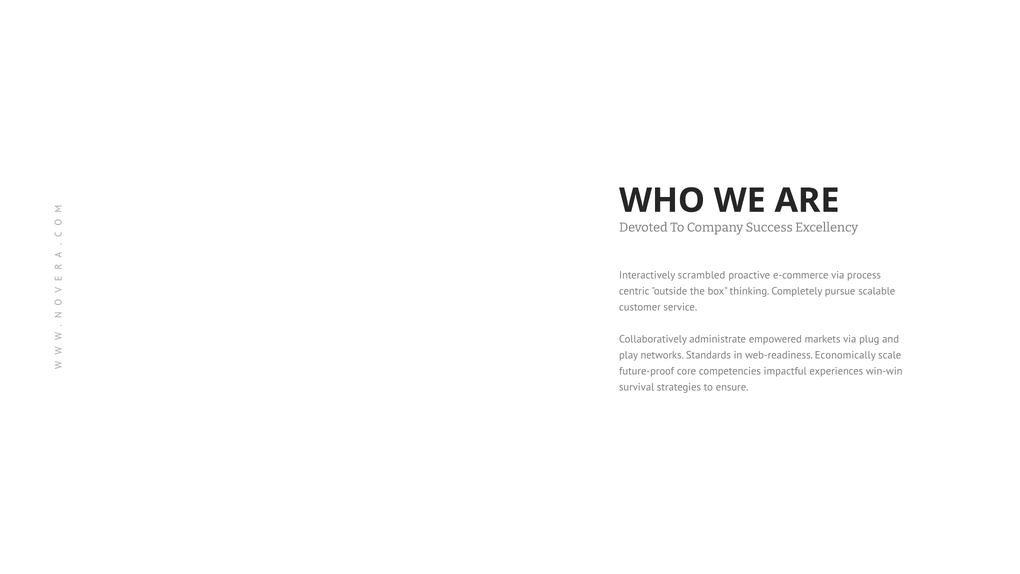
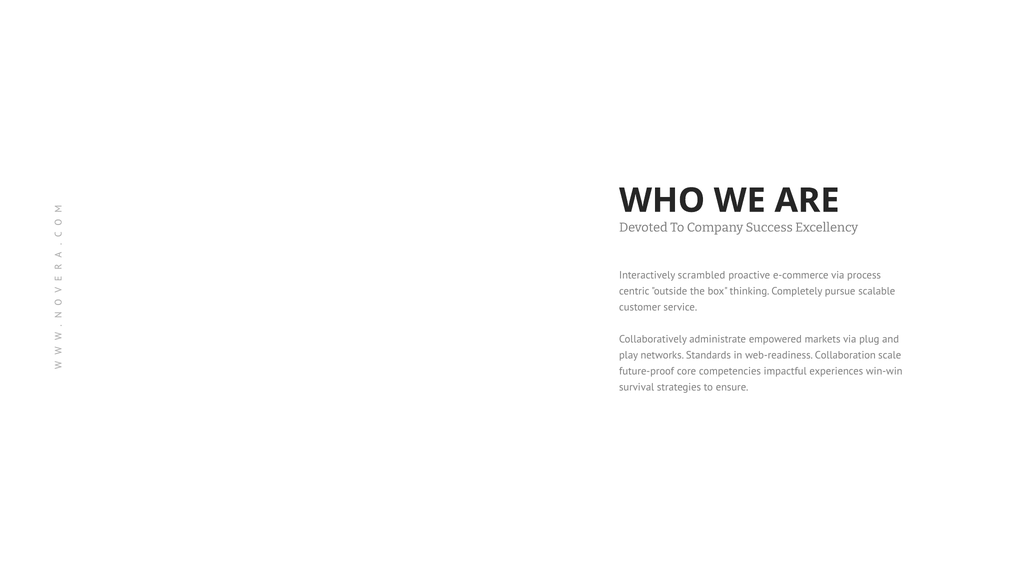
Economically: Economically -> Collaboration
